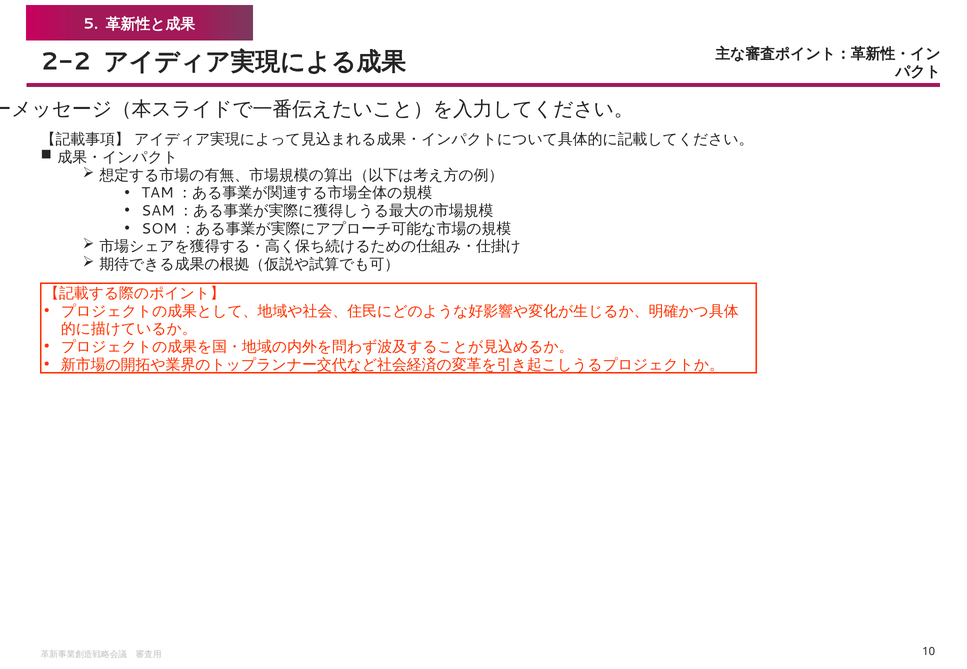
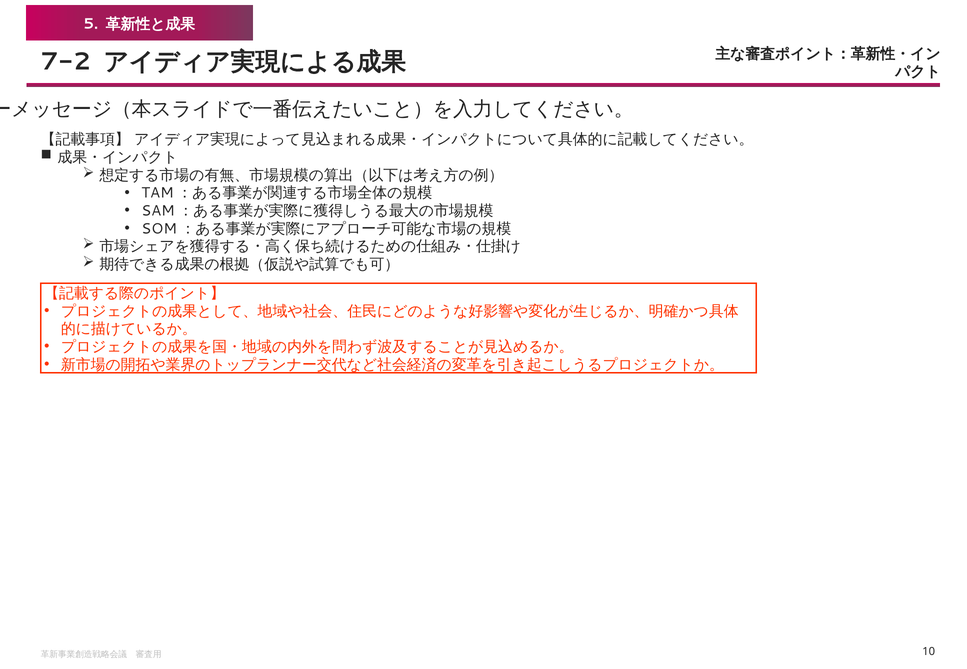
2-2: 2-2 -> 7-2
